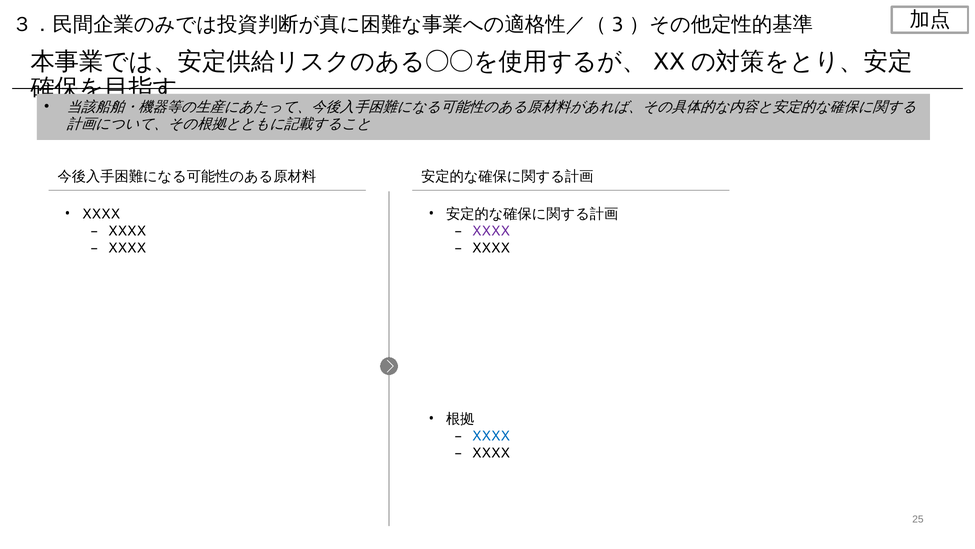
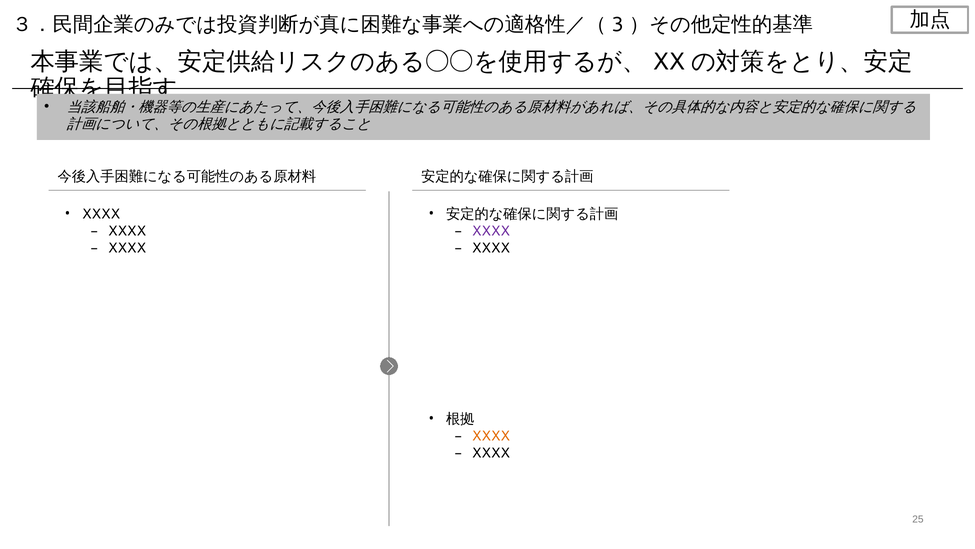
XXXX at (491, 436) colour: blue -> orange
